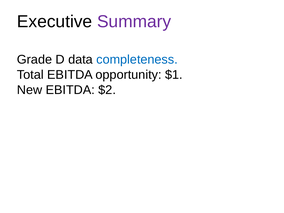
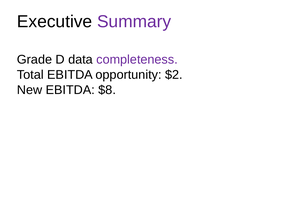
completeness colour: blue -> purple
$1: $1 -> $2
$2: $2 -> $8
